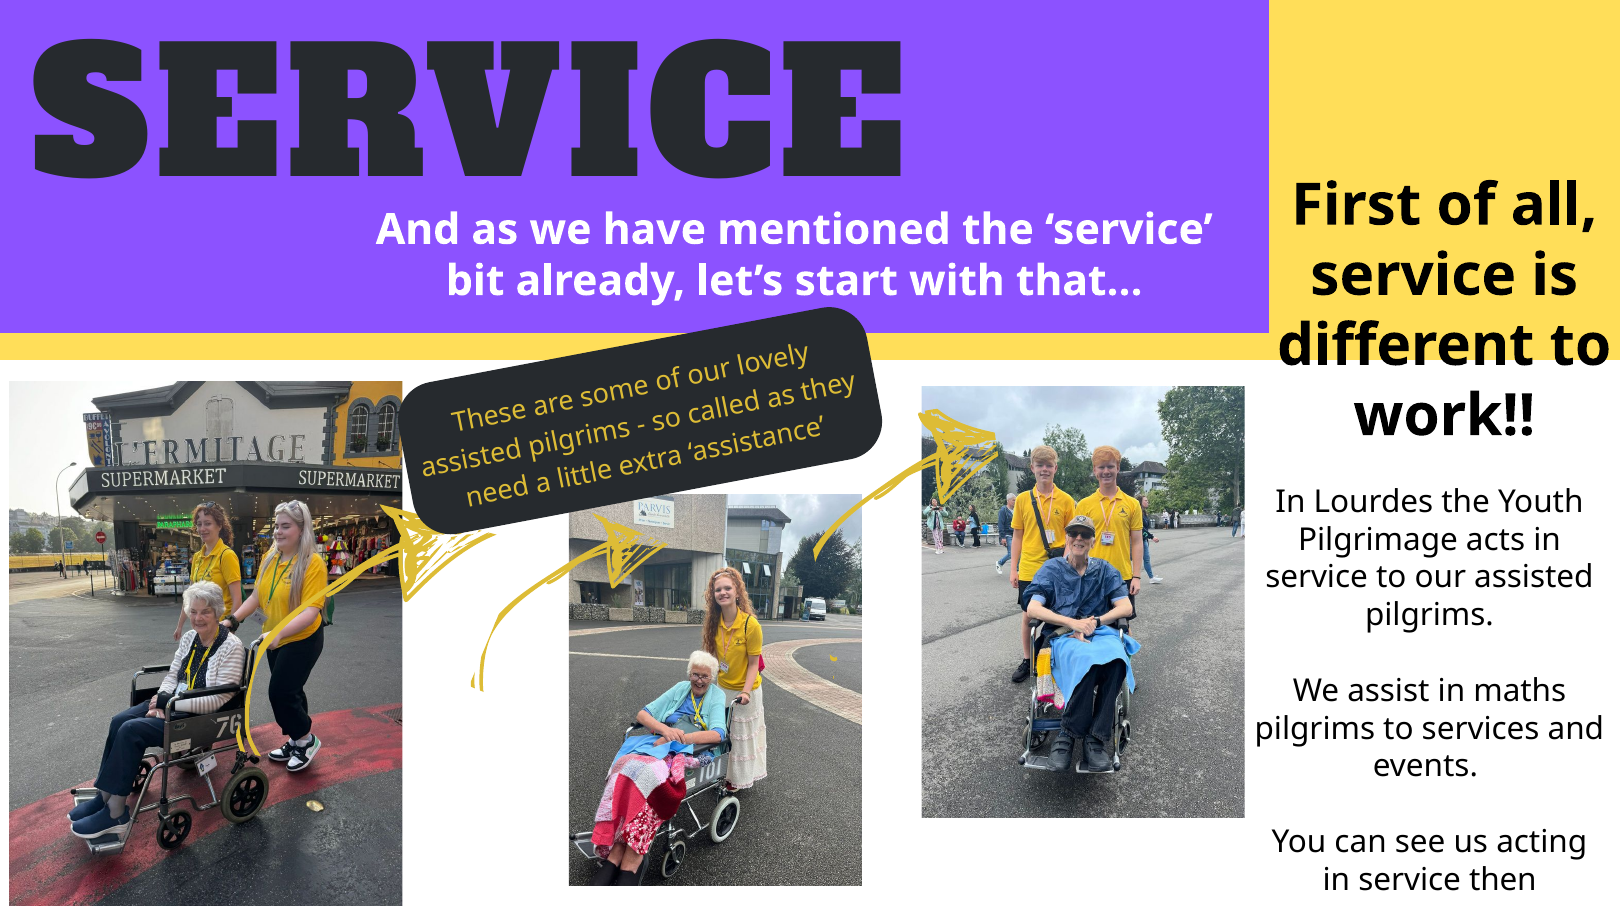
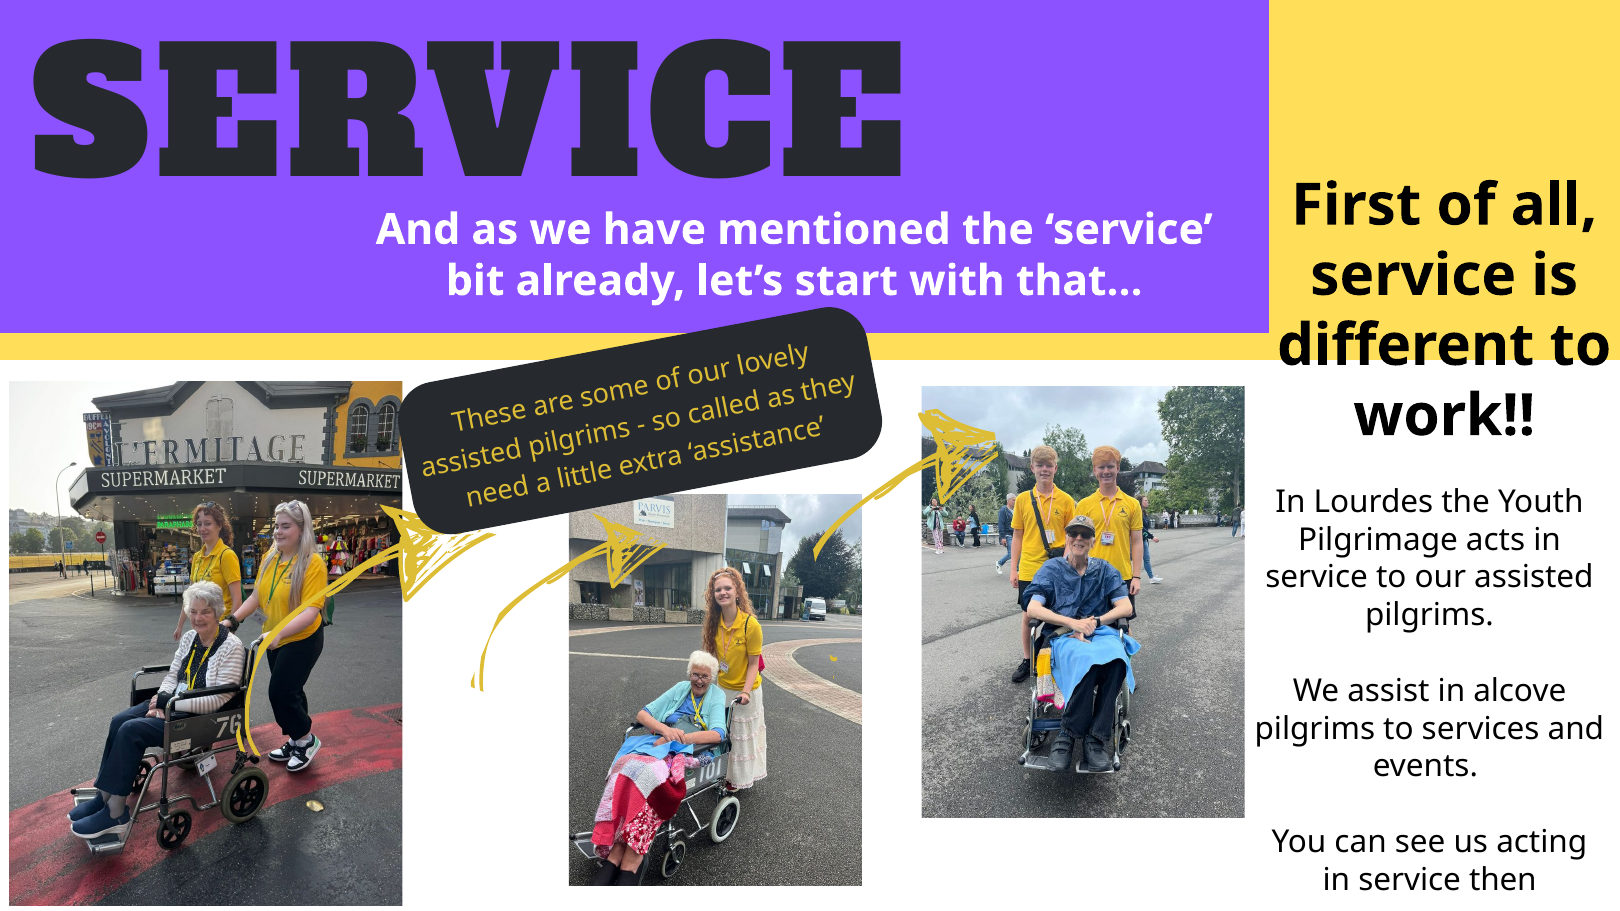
maths: maths -> alcove
